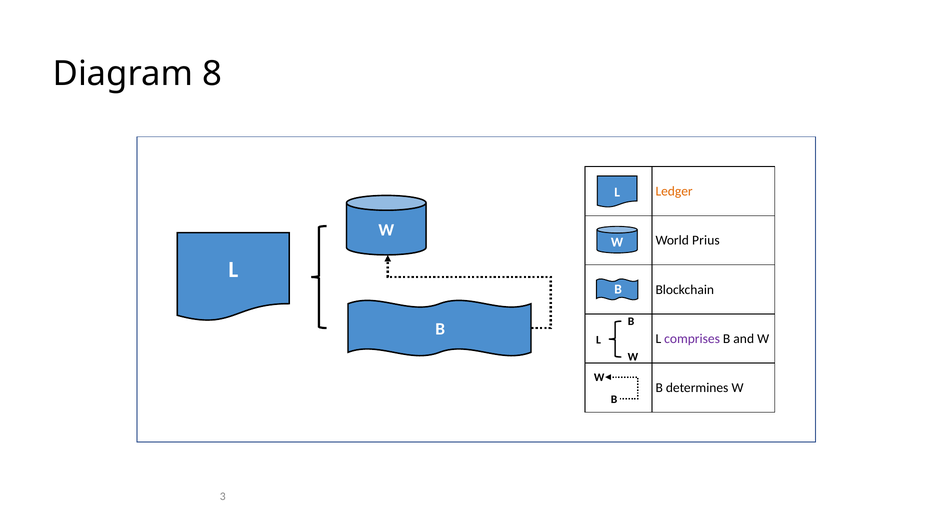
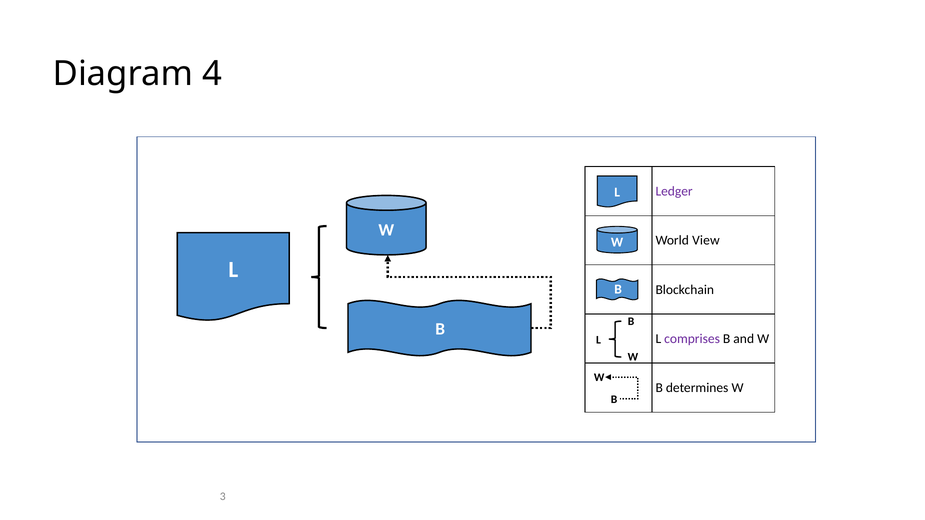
8: 8 -> 4
Ledger colour: orange -> purple
Prius: Prius -> View
